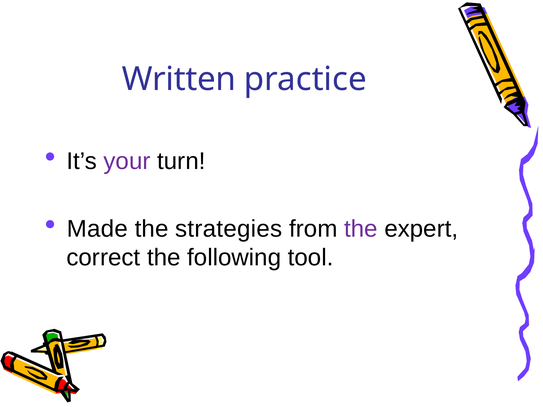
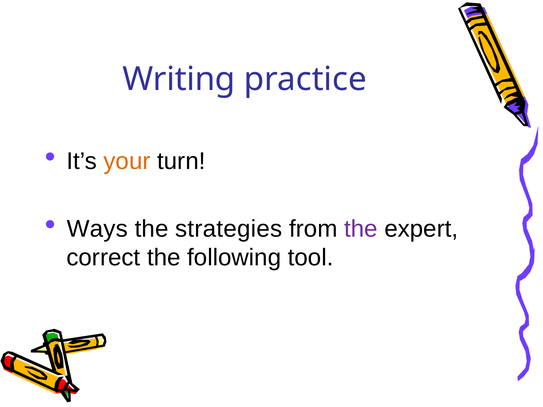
Written: Written -> Writing
your colour: purple -> orange
Made: Made -> Ways
